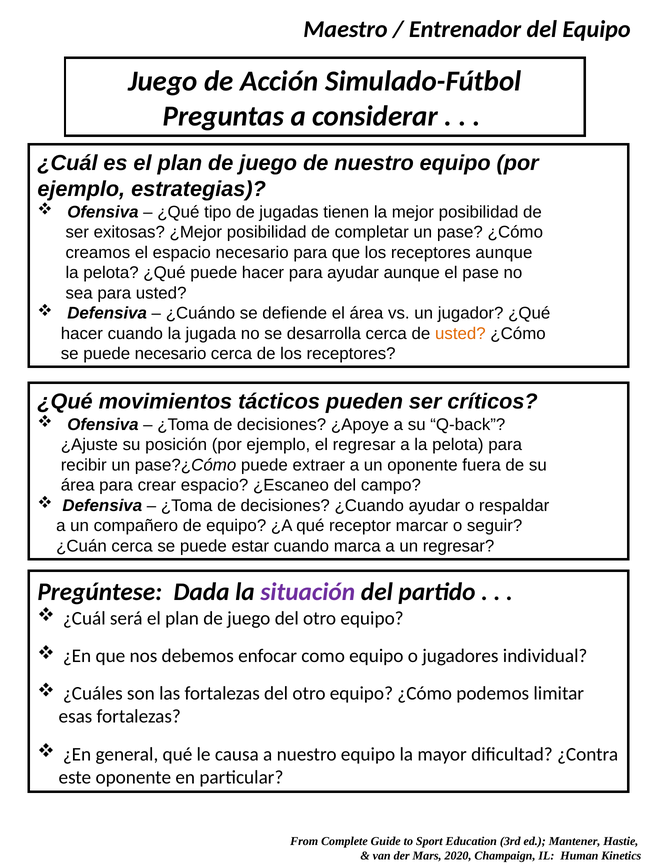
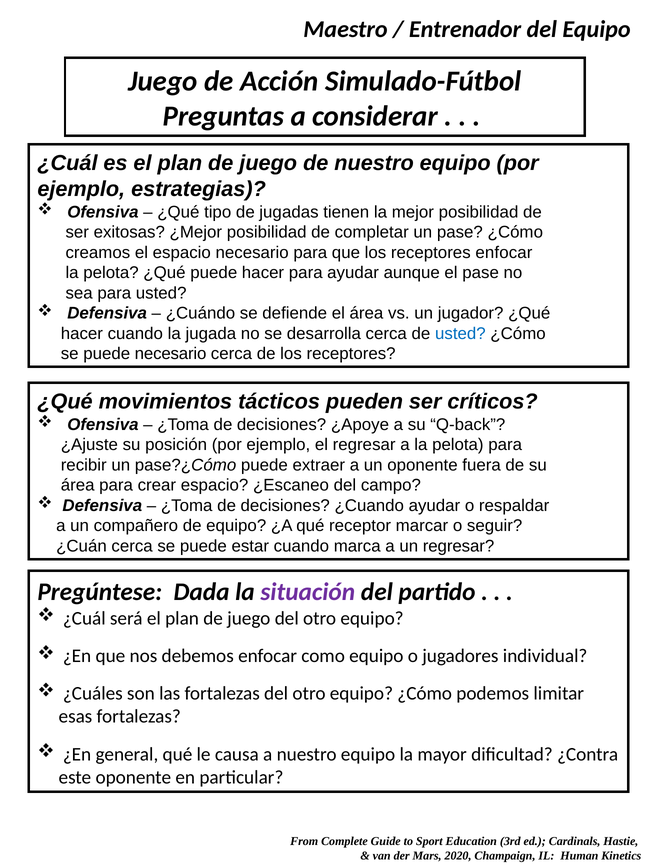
receptores aunque: aunque -> enfocar
usted at (460, 333) colour: orange -> blue
Mantener: Mantener -> Cardinals
